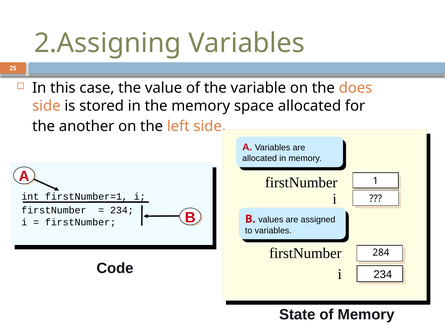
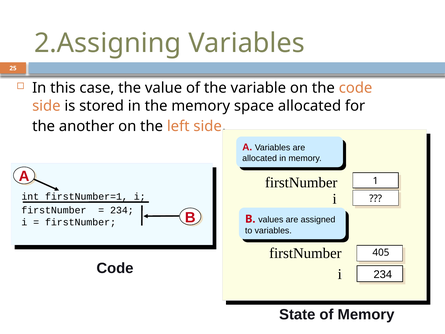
the does: does -> code
284: 284 -> 405
